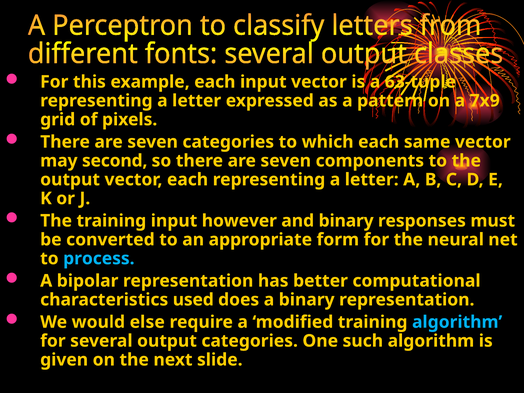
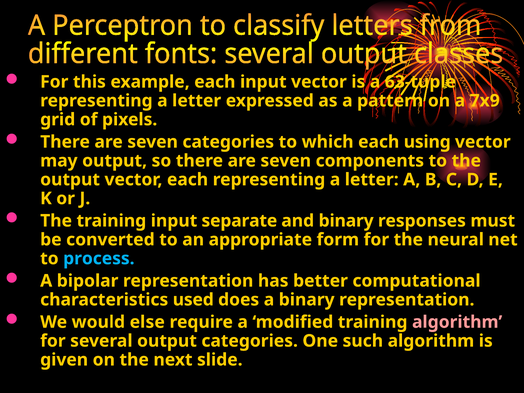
same: same -> using
may second: second -> output
however: however -> separate
algorithm at (457, 322) colour: light blue -> pink
